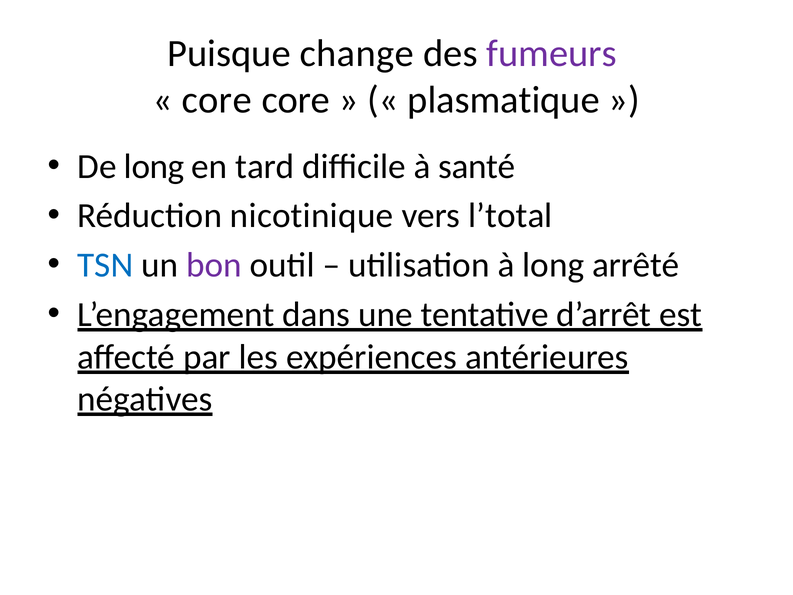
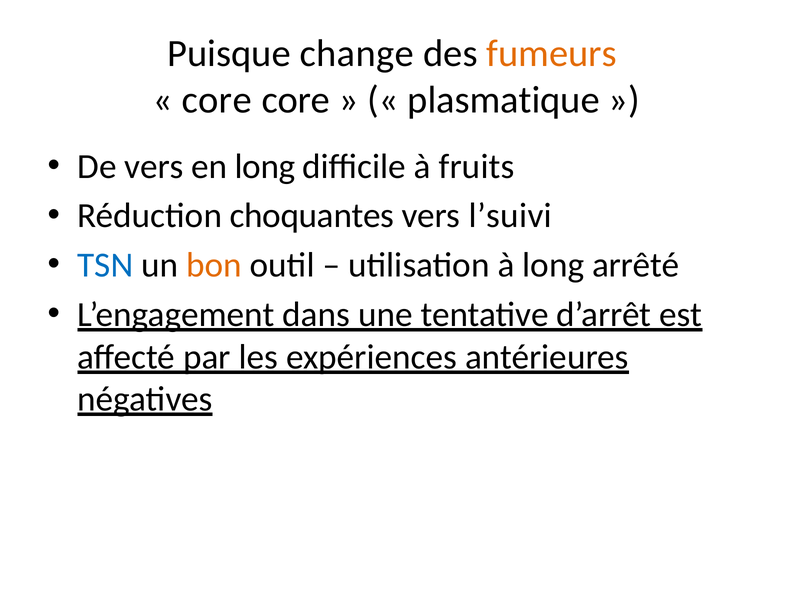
fumeurs colour: purple -> orange
De long: long -> vers
en tard: tard -> long
santé: santé -> fruits
nicotinique: nicotinique -> choquantes
l’total: l’total -> l’suivi
bon colour: purple -> orange
